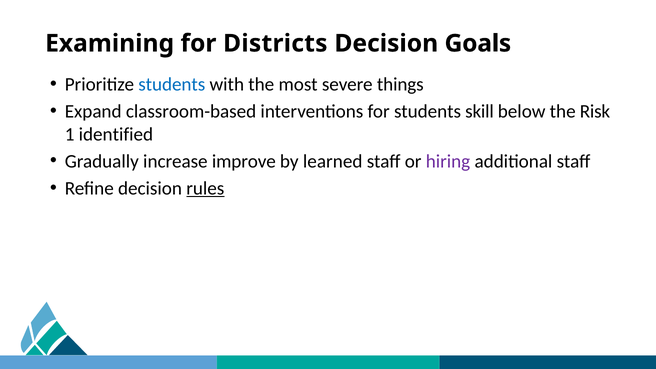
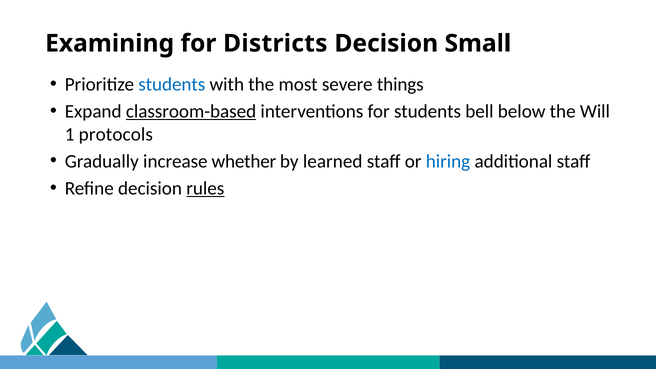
Goals: Goals -> Small
classroom-based underline: none -> present
skill: skill -> bell
Risk: Risk -> Will
identified: identified -> protocols
improve: improve -> whether
hiring colour: purple -> blue
